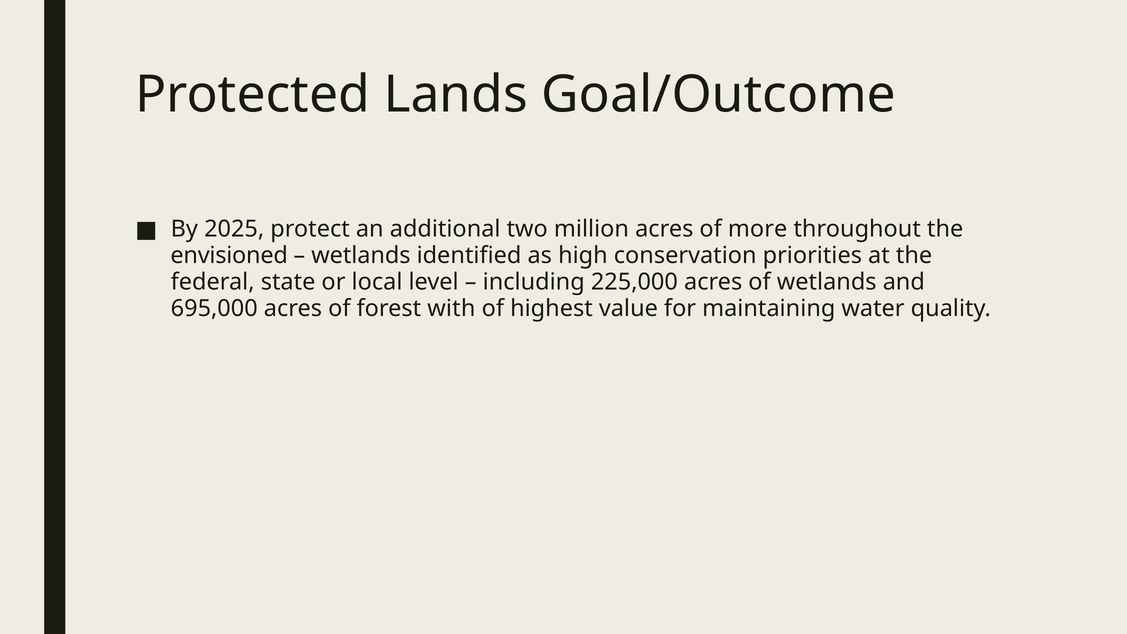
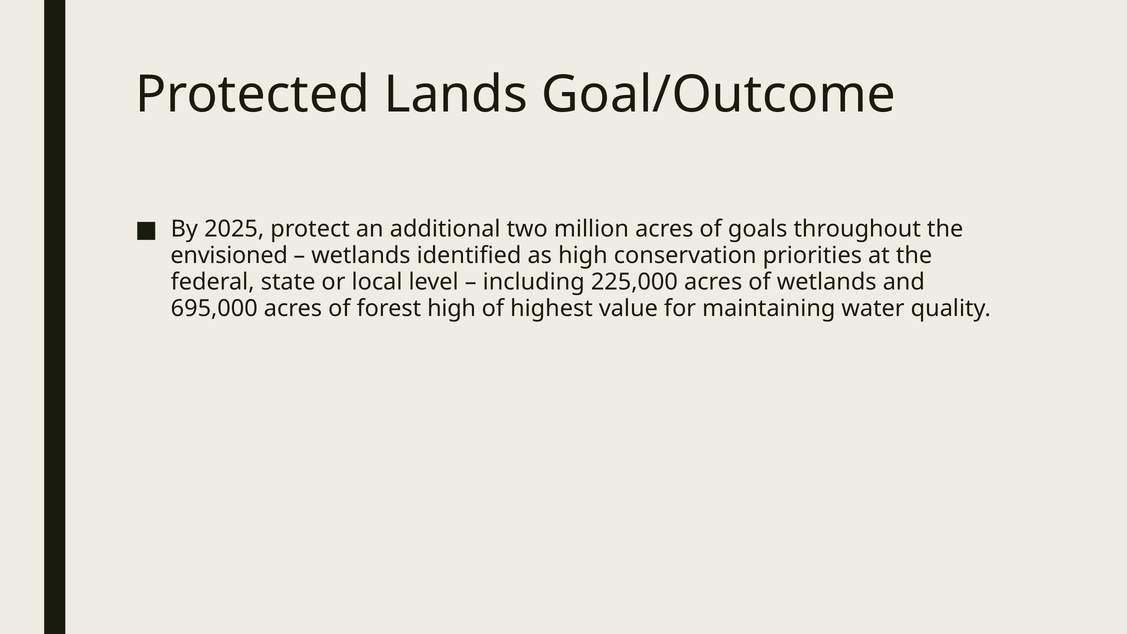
more: more -> goals
forest with: with -> high
